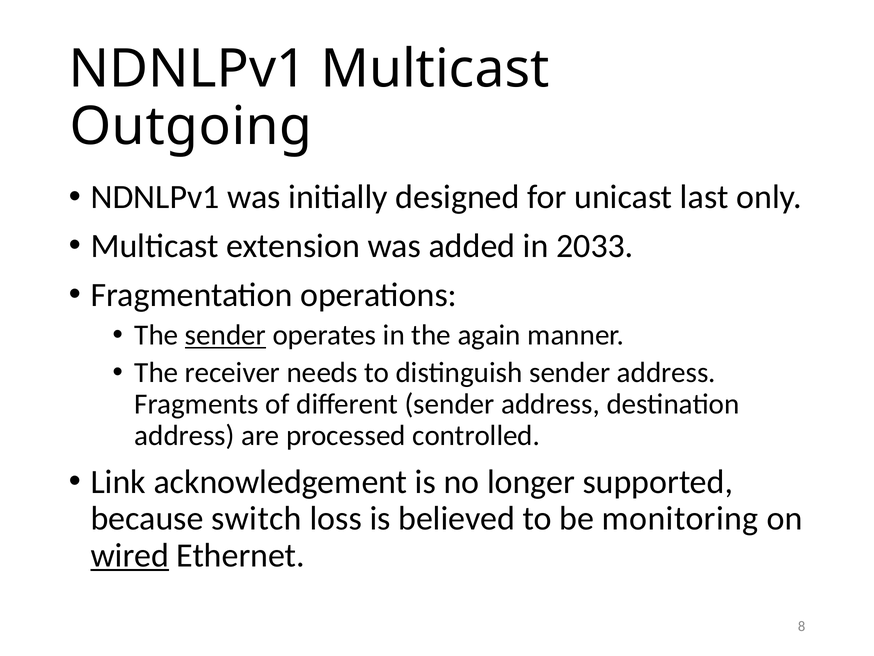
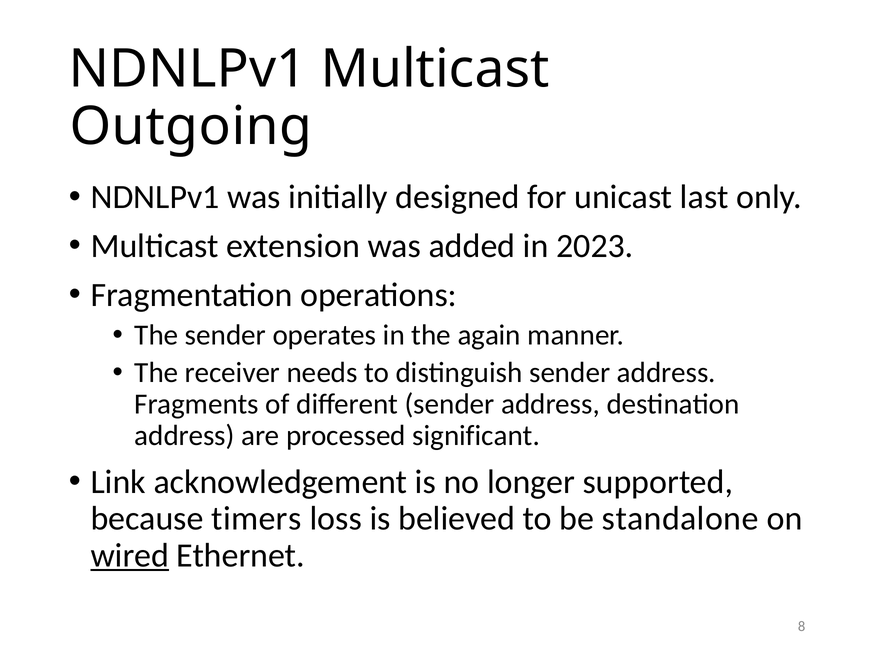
2033: 2033 -> 2023
sender at (225, 335) underline: present -> none
controlled: controlled -> significant
switch: switch -> timers
monitoring: monitoring -> standalone
